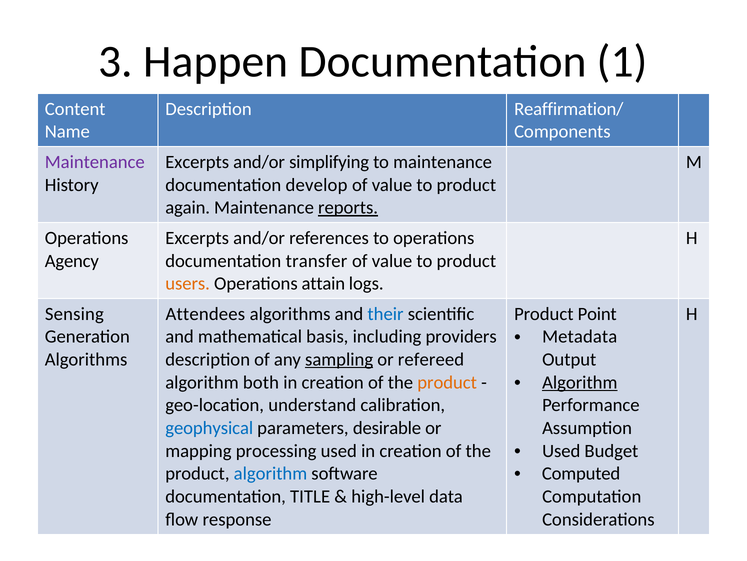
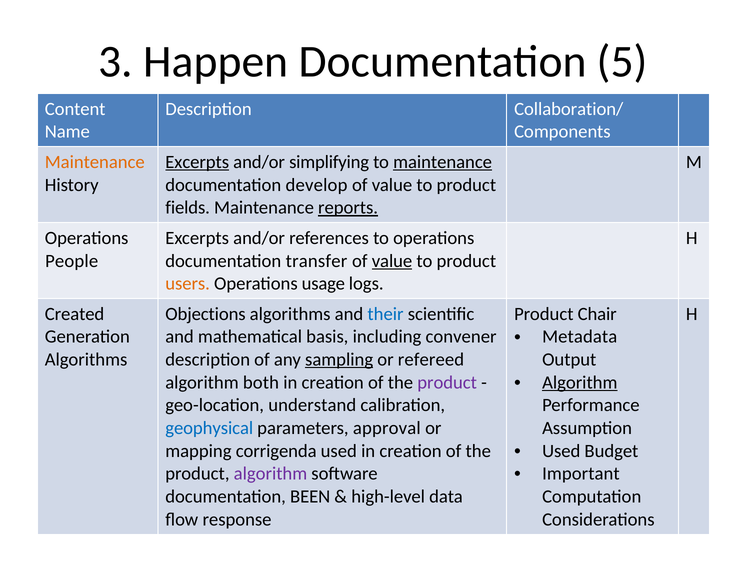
1: 1 -> 5
Reaffirmation/: Reaffirmation/ -> Collaboration/
Maintenance at (95, 162) colour: purple -> orange
Excerpts at (197, 162) underline: none -> present
maintenance at (443, 162) underline: none -> present
again: again -> fields
Agency: Agency -> People
value at (392, 260) underline: none -> present
attain: attain -> usage
Sensing: Sensing -> Created
Attendees: Attendees -> Objections
Point: Point -> Chair
providers: providers -> convener
product at (447, 382) colour: orange -> purple
desirable: desirable -> approval
processing: processing -> corrigenda
Computed: Computed -> Important
algorithm at (270, 473) colour: blue -> purple
TITLE: TITLE -> BEEN
